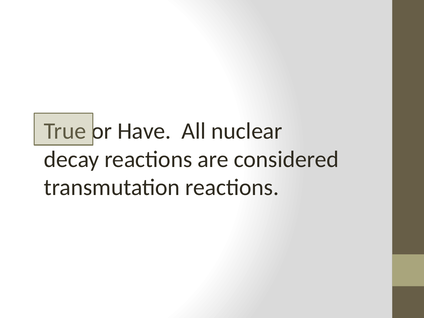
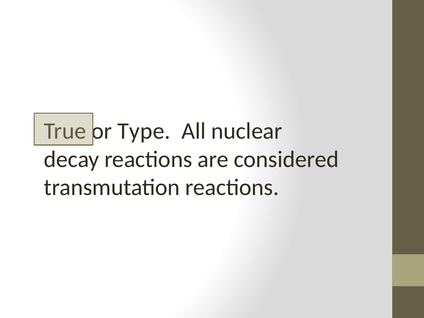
Have: Have -> Type
